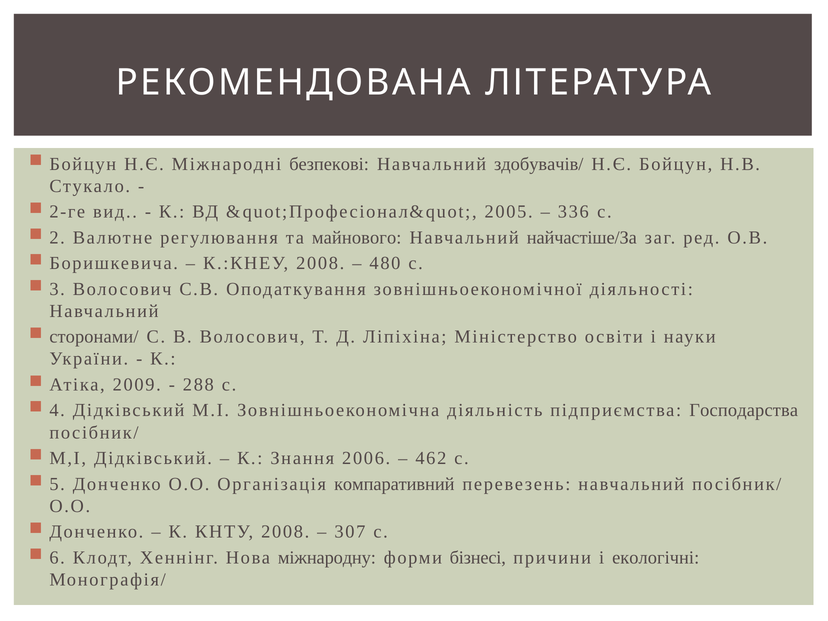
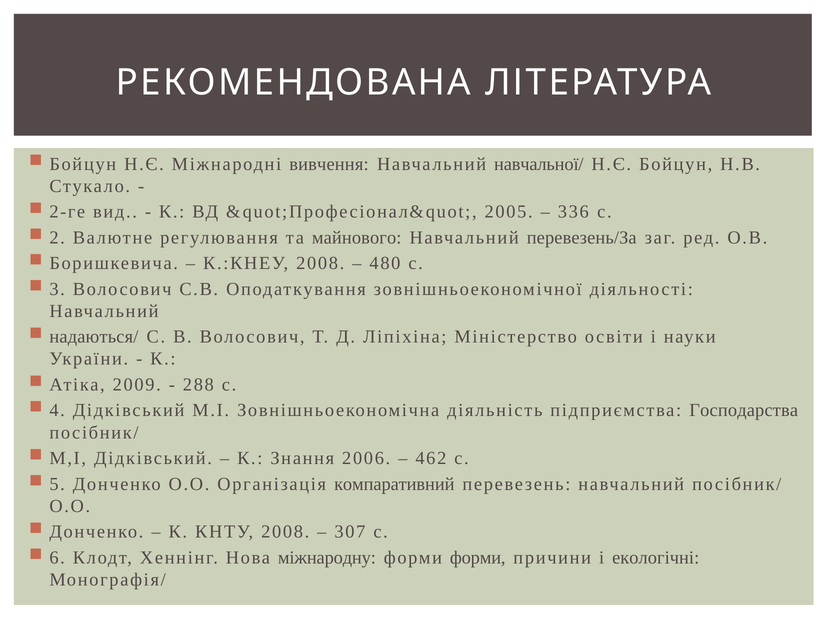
безпекові: безпекові -> вивчення
здобувачів/: здобувачів/ -> навчальної/
найчастіше/За: найчастіше/За -> перевезень/За
сторонами/: сторонами/ -> надаються/
форми бізнесі: бізнесі -> форми
